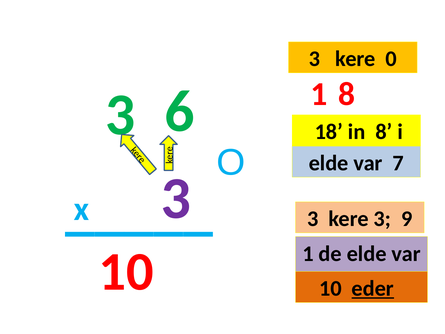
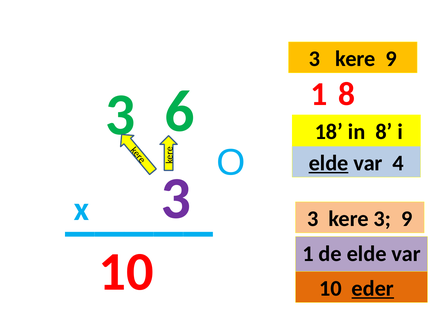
kere 0: 0 -> 9
elde at (329, 163) underline: none -> present
7: 7 -> 4
